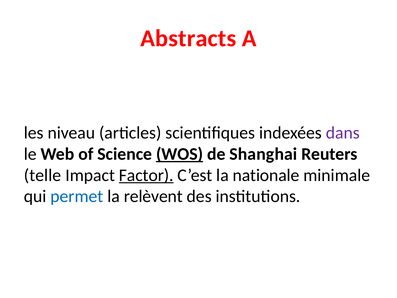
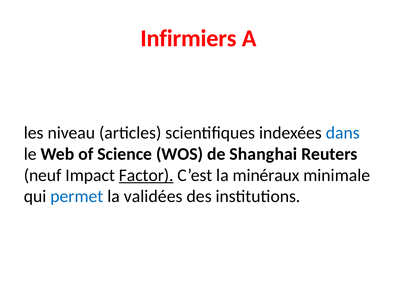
Abstracts: Abstracts -> Infirmiers
dans colour: purple -> blue
WOS underline: present -> none
telle: telle -> neuf
nationale: nationale -> minéraux
relèvent: relèvent -> validées
